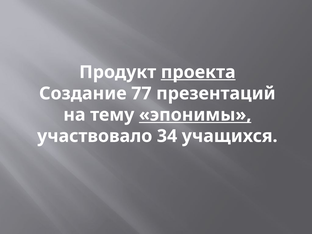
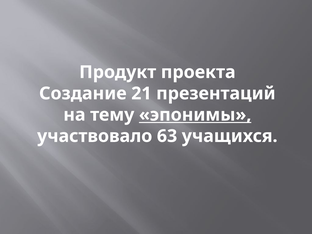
проекта underline: present -> none
77: 77 -> 21
34: 34 -> 63
